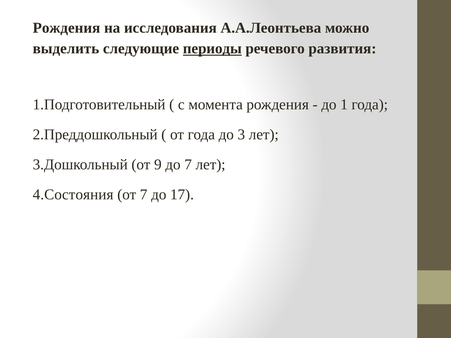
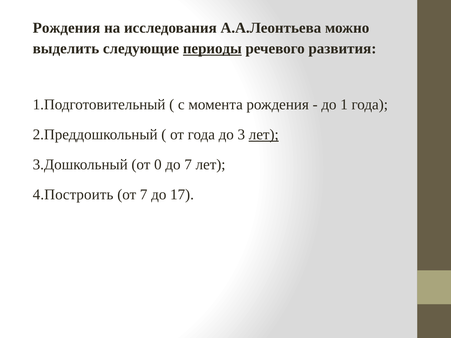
лет at (264, 135) underline: none -> present
9: 9 -> 0
4.Состояния: 4.Состояния -> 4.Построить
